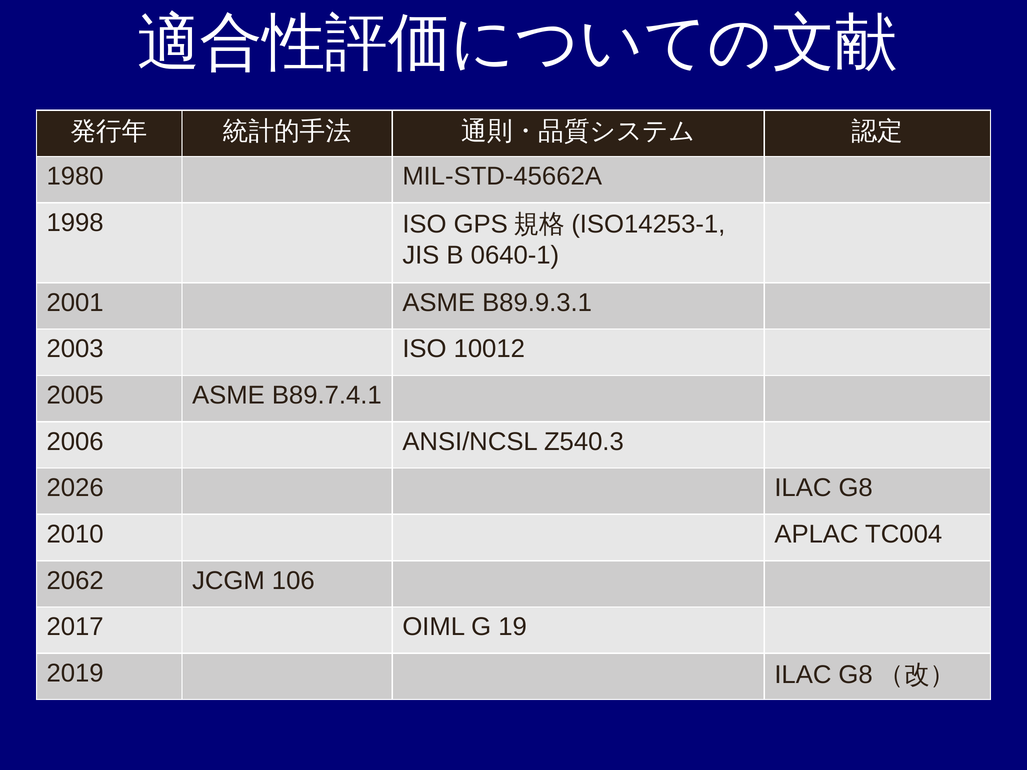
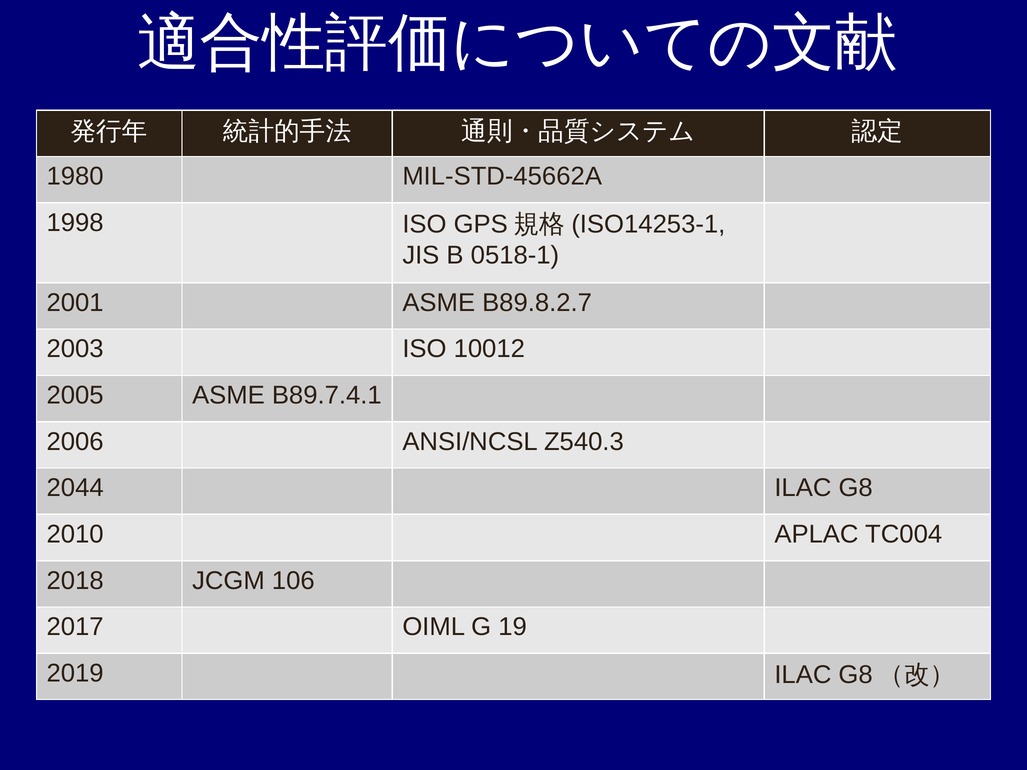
0640-1: 0640-1 -> 0518-1
B89.9.3.1: B89.9.3.1 -> B89.8.2.7
2026: 2026 -> 2044
2062: 2062 -> 2018
